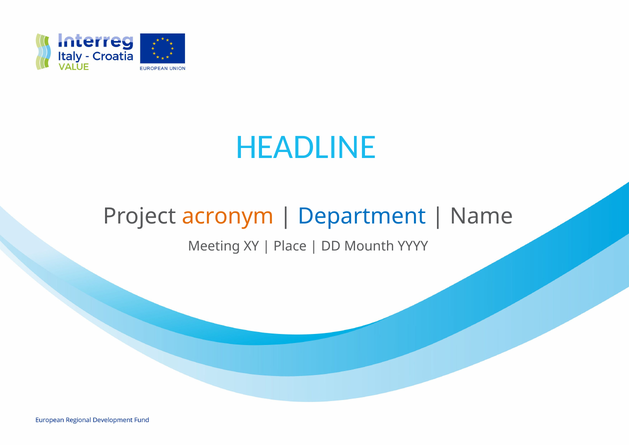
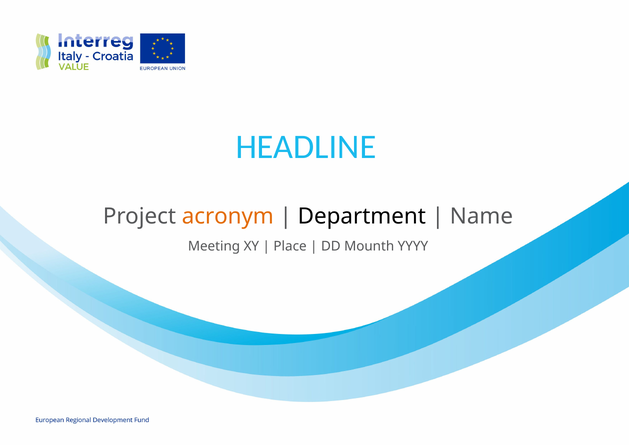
Department colour: blue -> black
